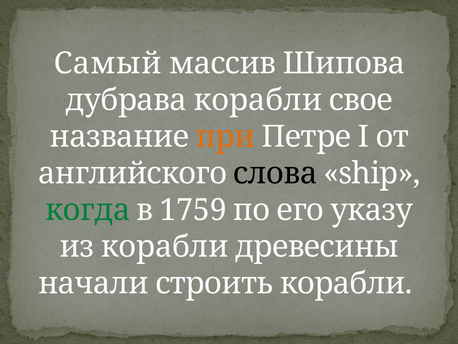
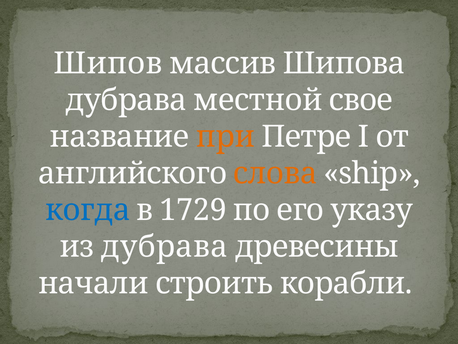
Самый: Самый -> Шипов
дубрава корабли: корабли -> местной
слова colour: black -> orange
когда colour: green -> blue
1759: 1759 -> 1729
из корабли: корабли -> дубрава
